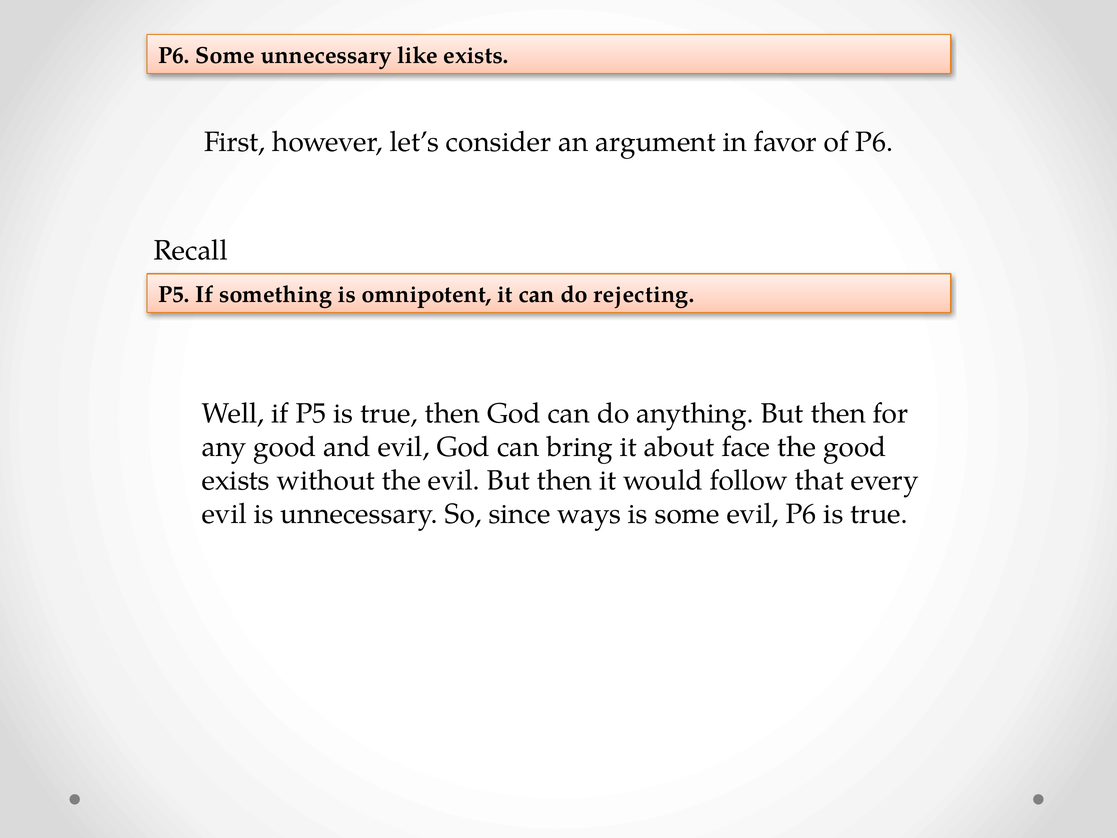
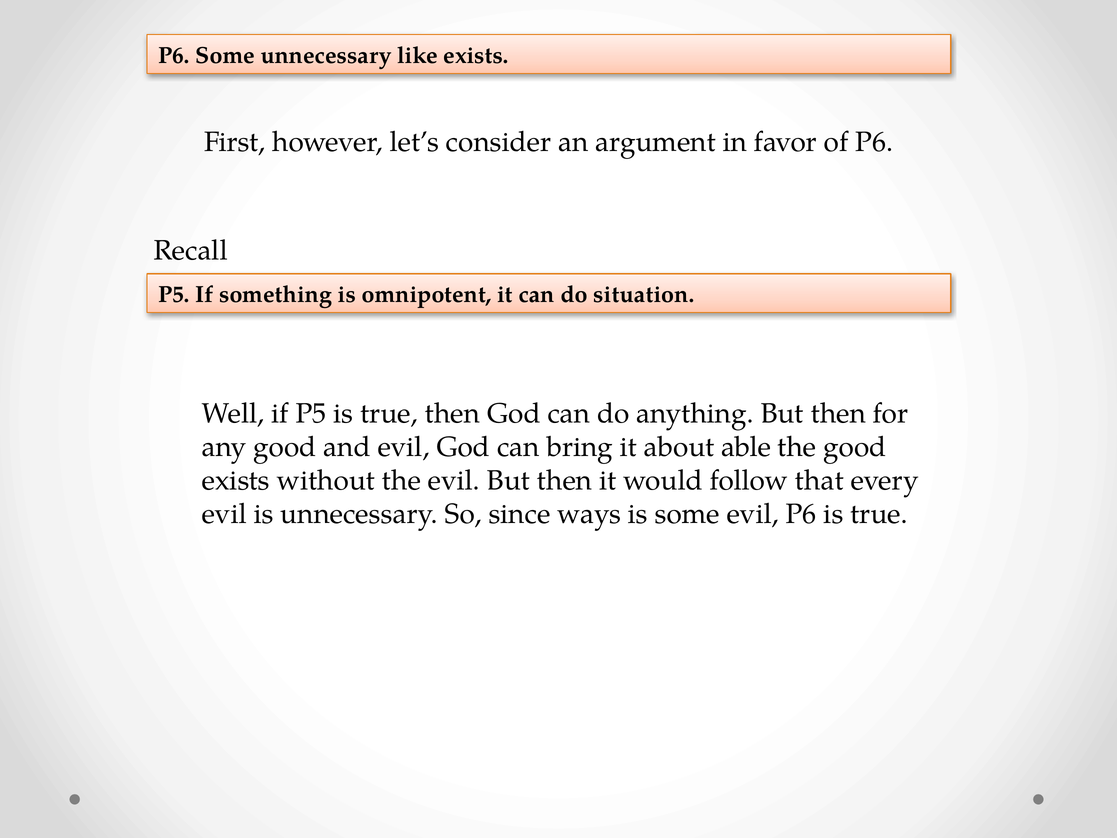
rejecting: rejecting -> situation
face: face -> able
